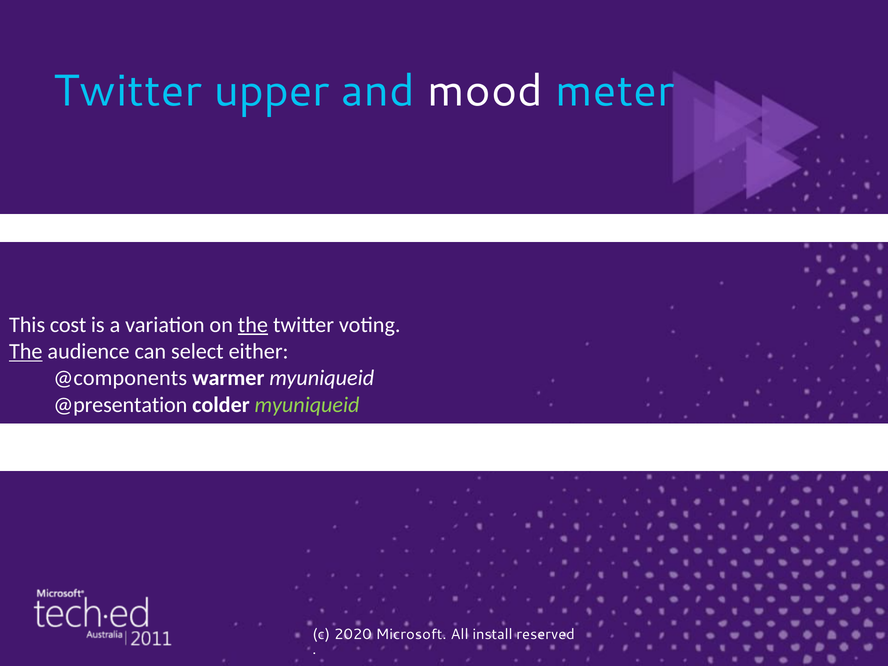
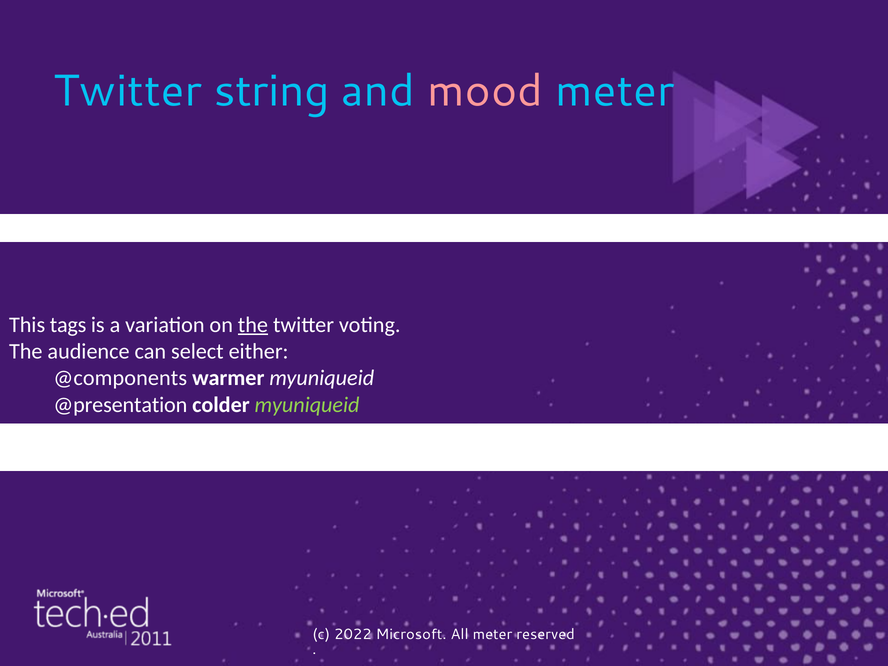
upper: upper -> string
mood colour: white -> pink
cost: cost -> tags
The at (26, 351) underline: present -> none
2020: 2020 -> 2022
All install: install -> meter
